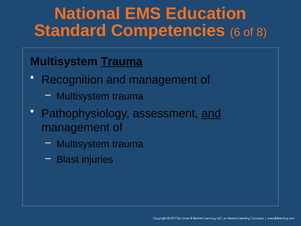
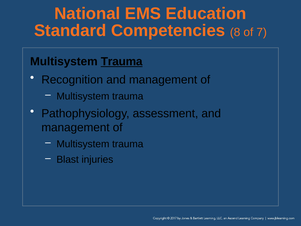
6: 6 -> 8
8: 8 -> 7
and at (211, 113) underline: present -> none
